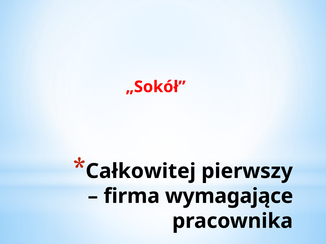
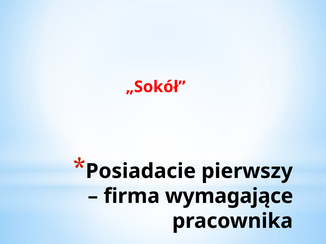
Całkowitej: Całkowitej -> Posiadacie
